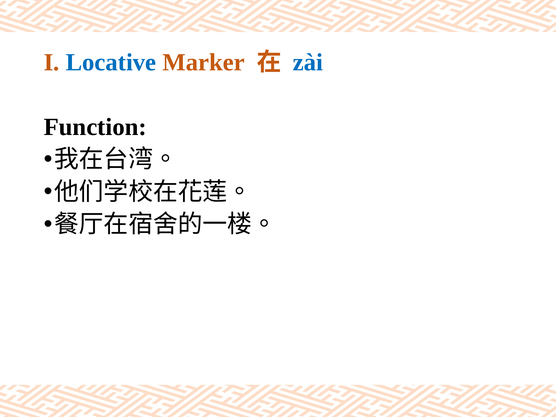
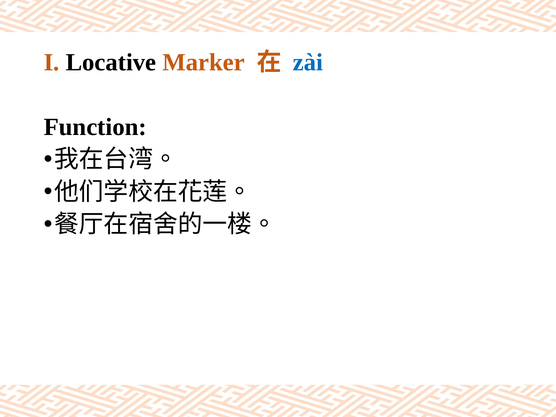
Locative colour: blue -> black
